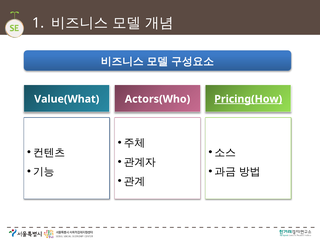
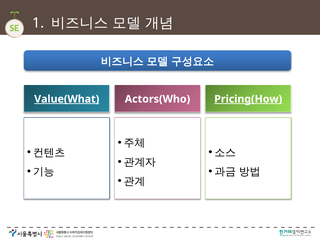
Value(What underline: none -> present
